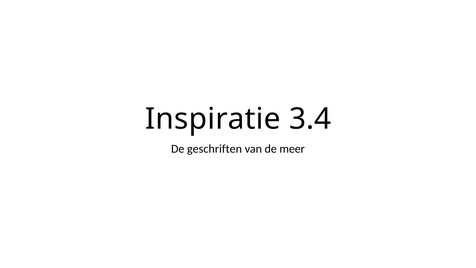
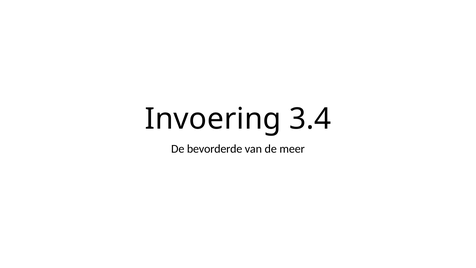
Inspiratie: Inspiratie -> Invoering
geschriften: geschriften -> bevorderde
